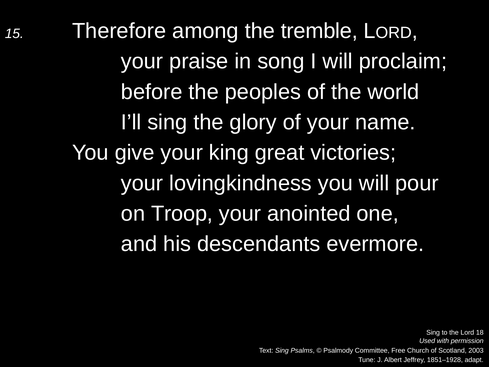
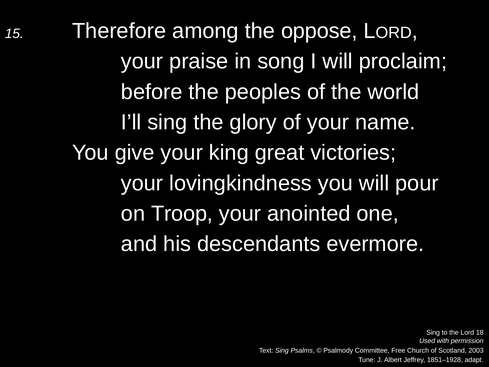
tremble: tremble -> oppose
